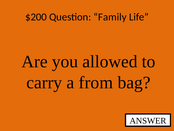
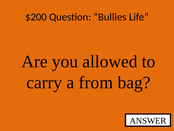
Family: Family -> Bullies
